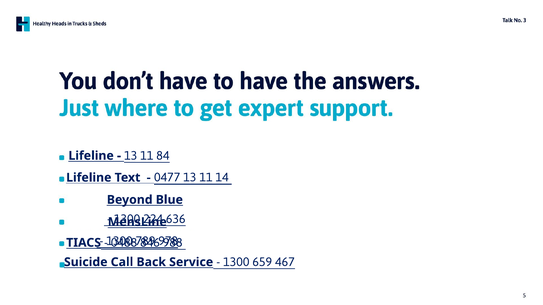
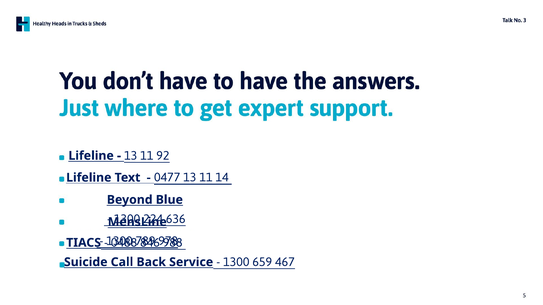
84: 84 -> 92
